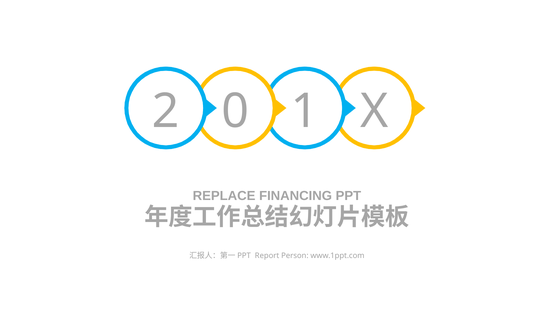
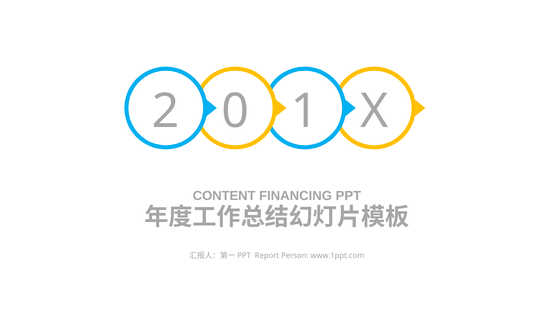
REPLACE: REPLACE -> CONTENT
